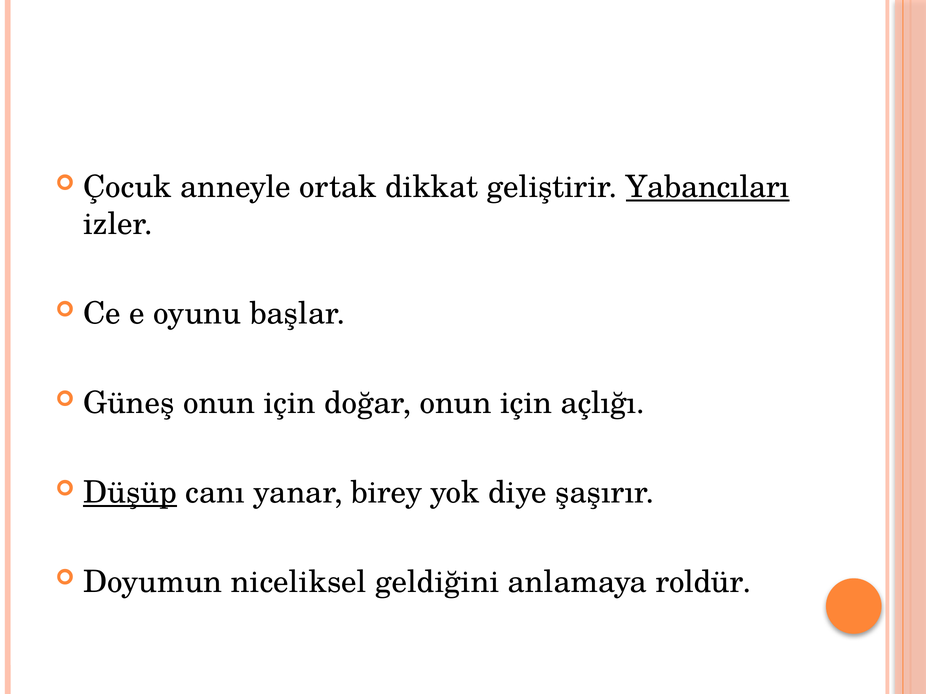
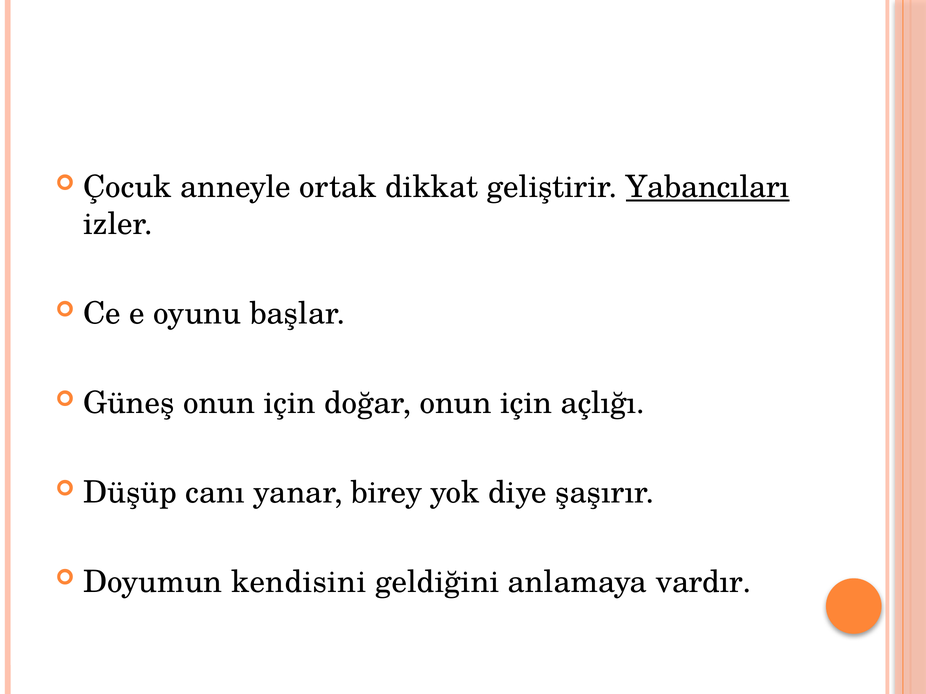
Düşüp underline: present -> none
niceliksel: niceliksel -> kendisini
roldür: roldür -> vardır
